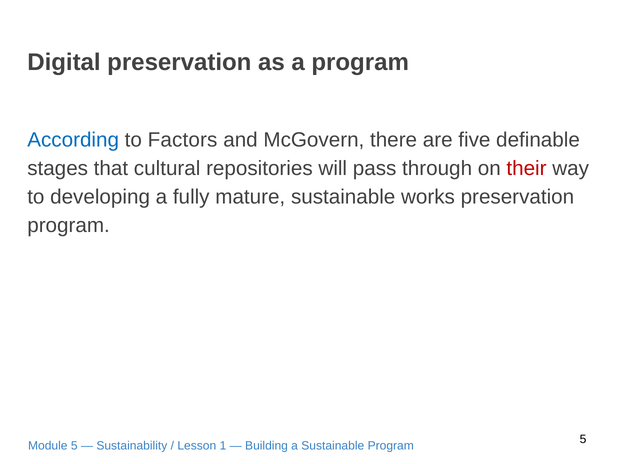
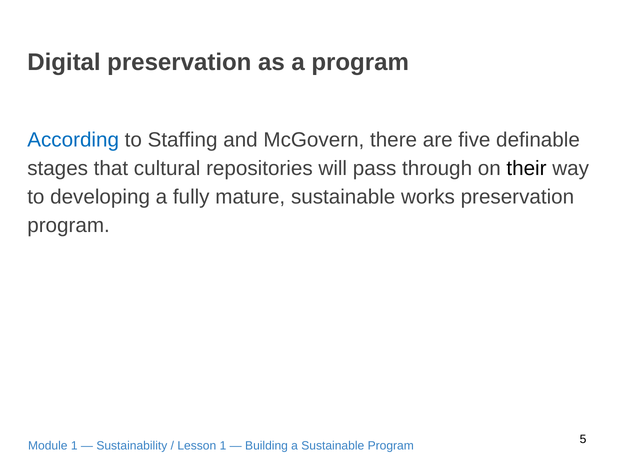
Factors: Factors -> Staffing
their colour: red -> black
Module 5: 5 -> 1
